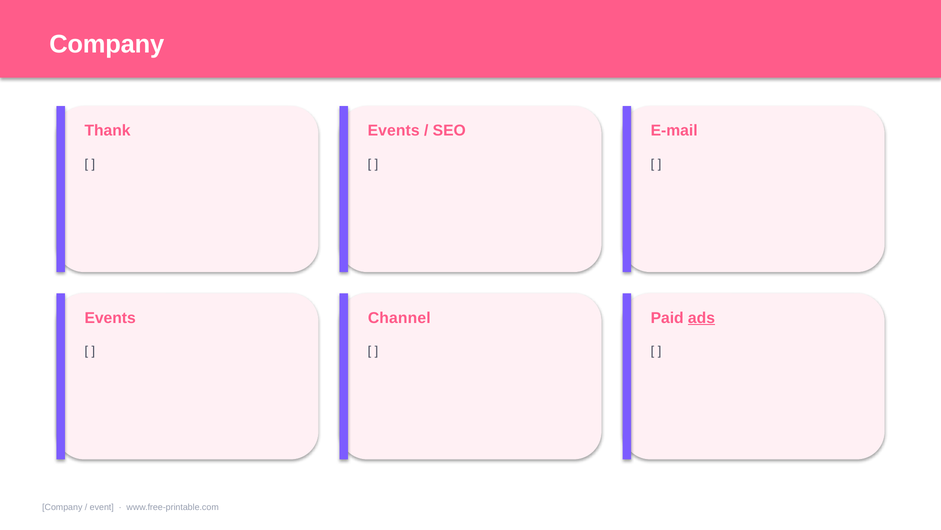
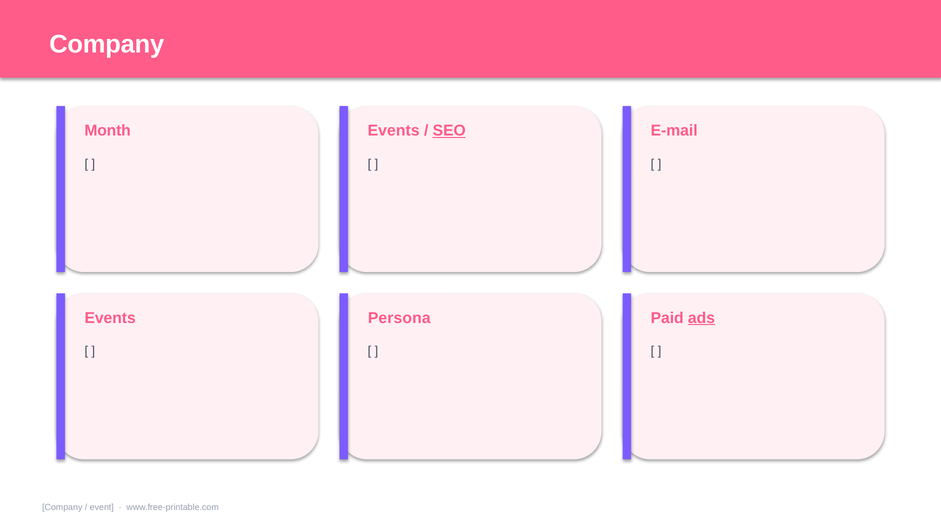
Thank: Thank -> Month
SEO underline: none -> present
Channel: Channel -> Persona
